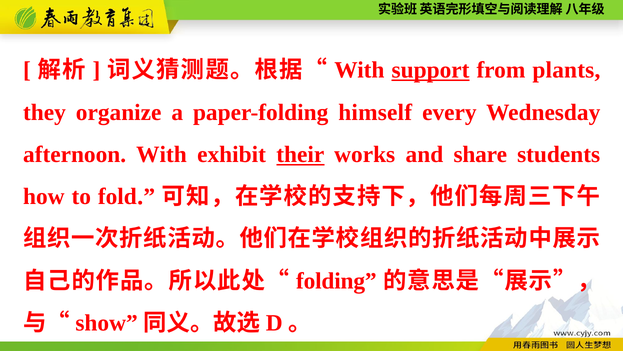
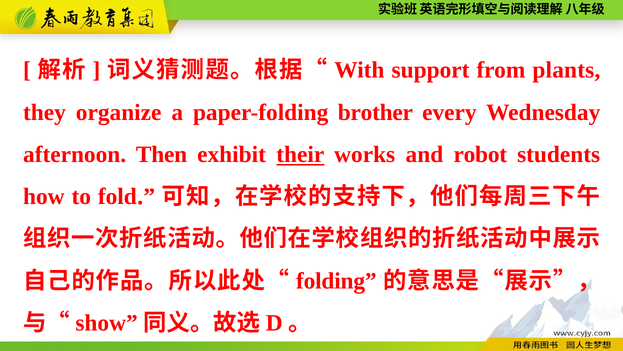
support underline: present -> none
himself: himself -> brother
afternoon With: With -> Then
share: share -> robot
